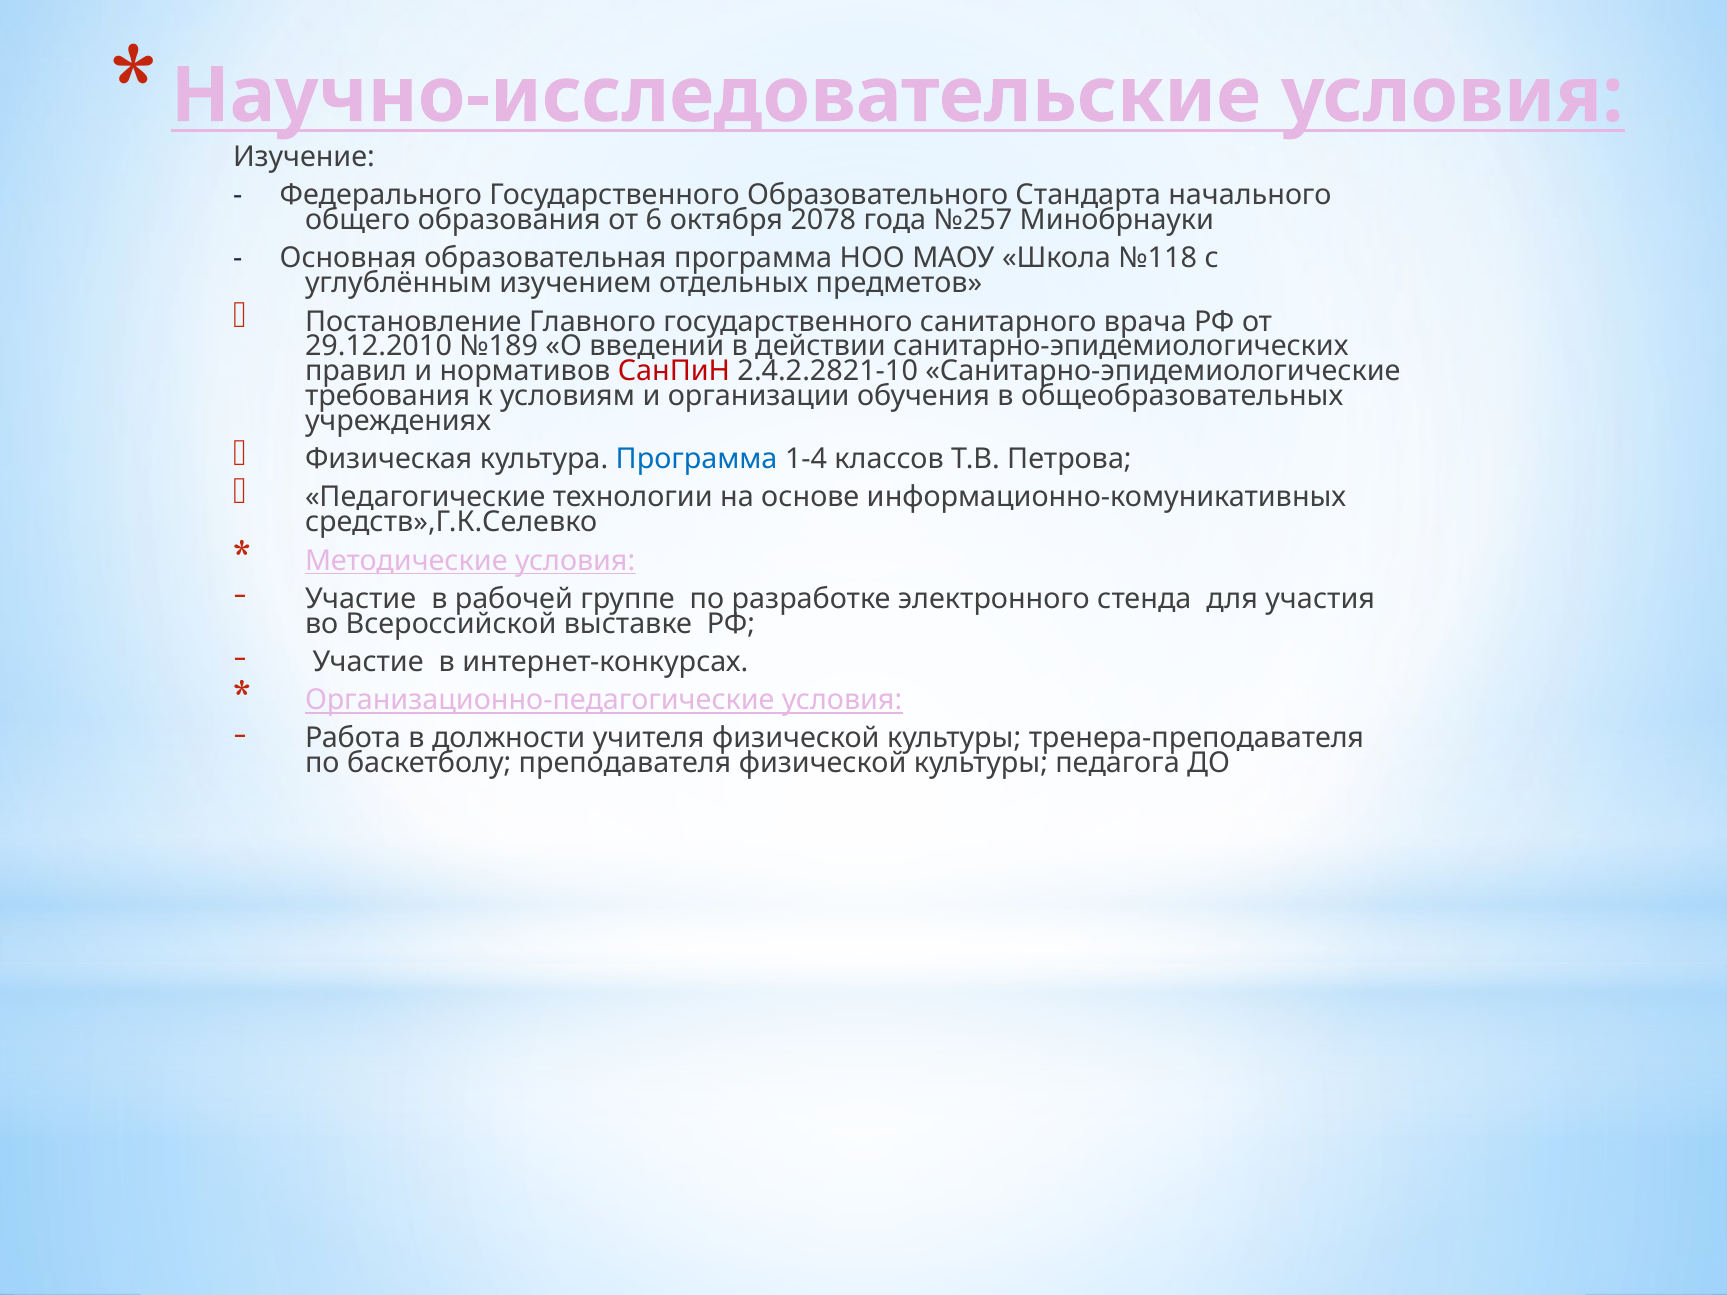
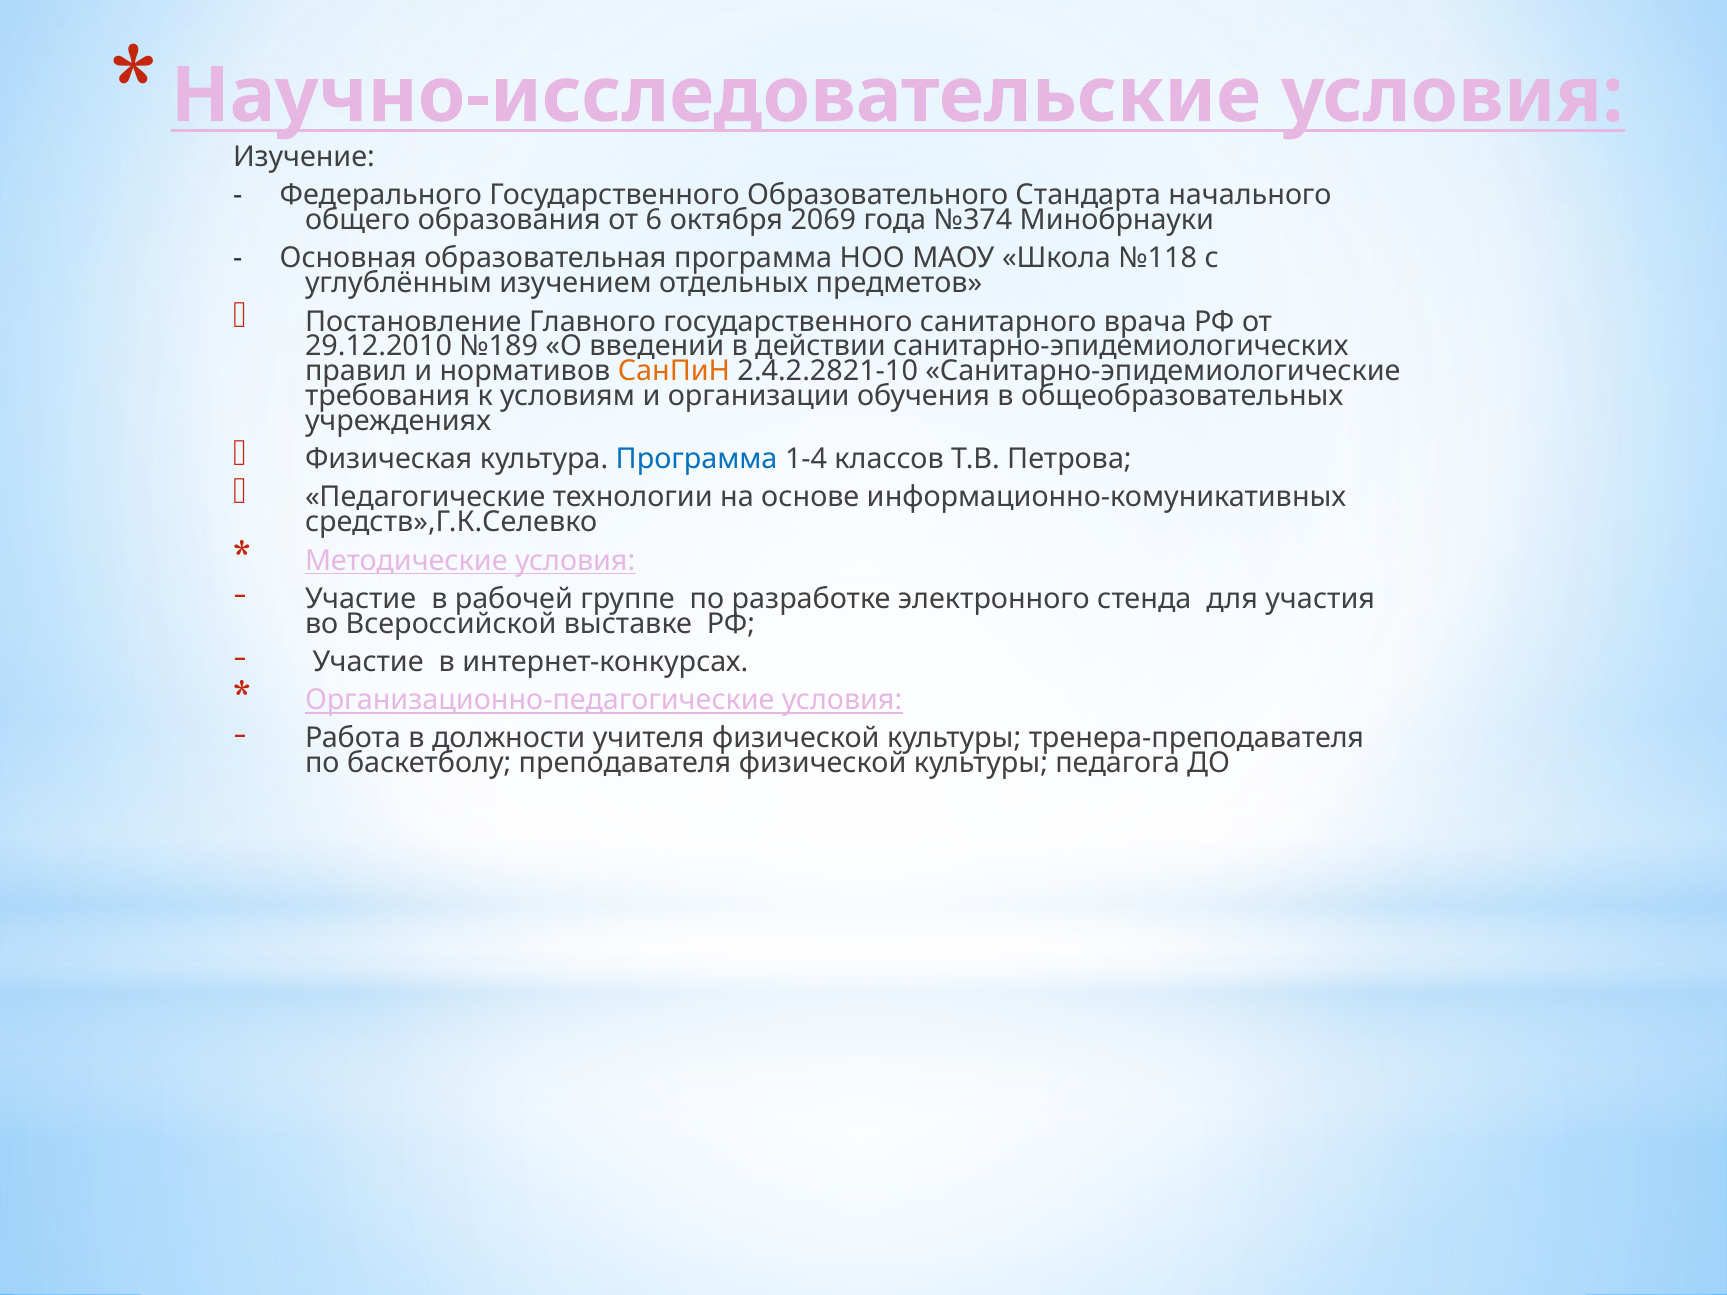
2078: 2078 -> 2069
№257: №257 -> №374
СанПиН colour: red -> orange
